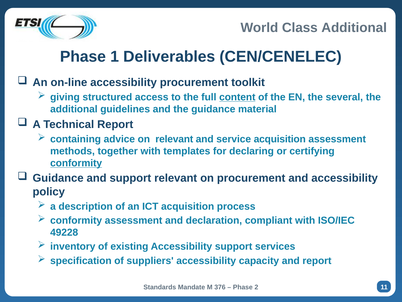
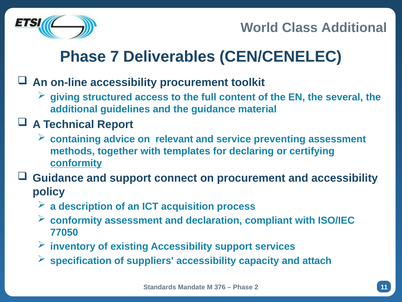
1: 1 -> 7
content underline: present -> none
service acquisition: acquisition -> preventing
support relevant: relevant -> connect
49228: 49228 -> 77050
and report: report -> attach
